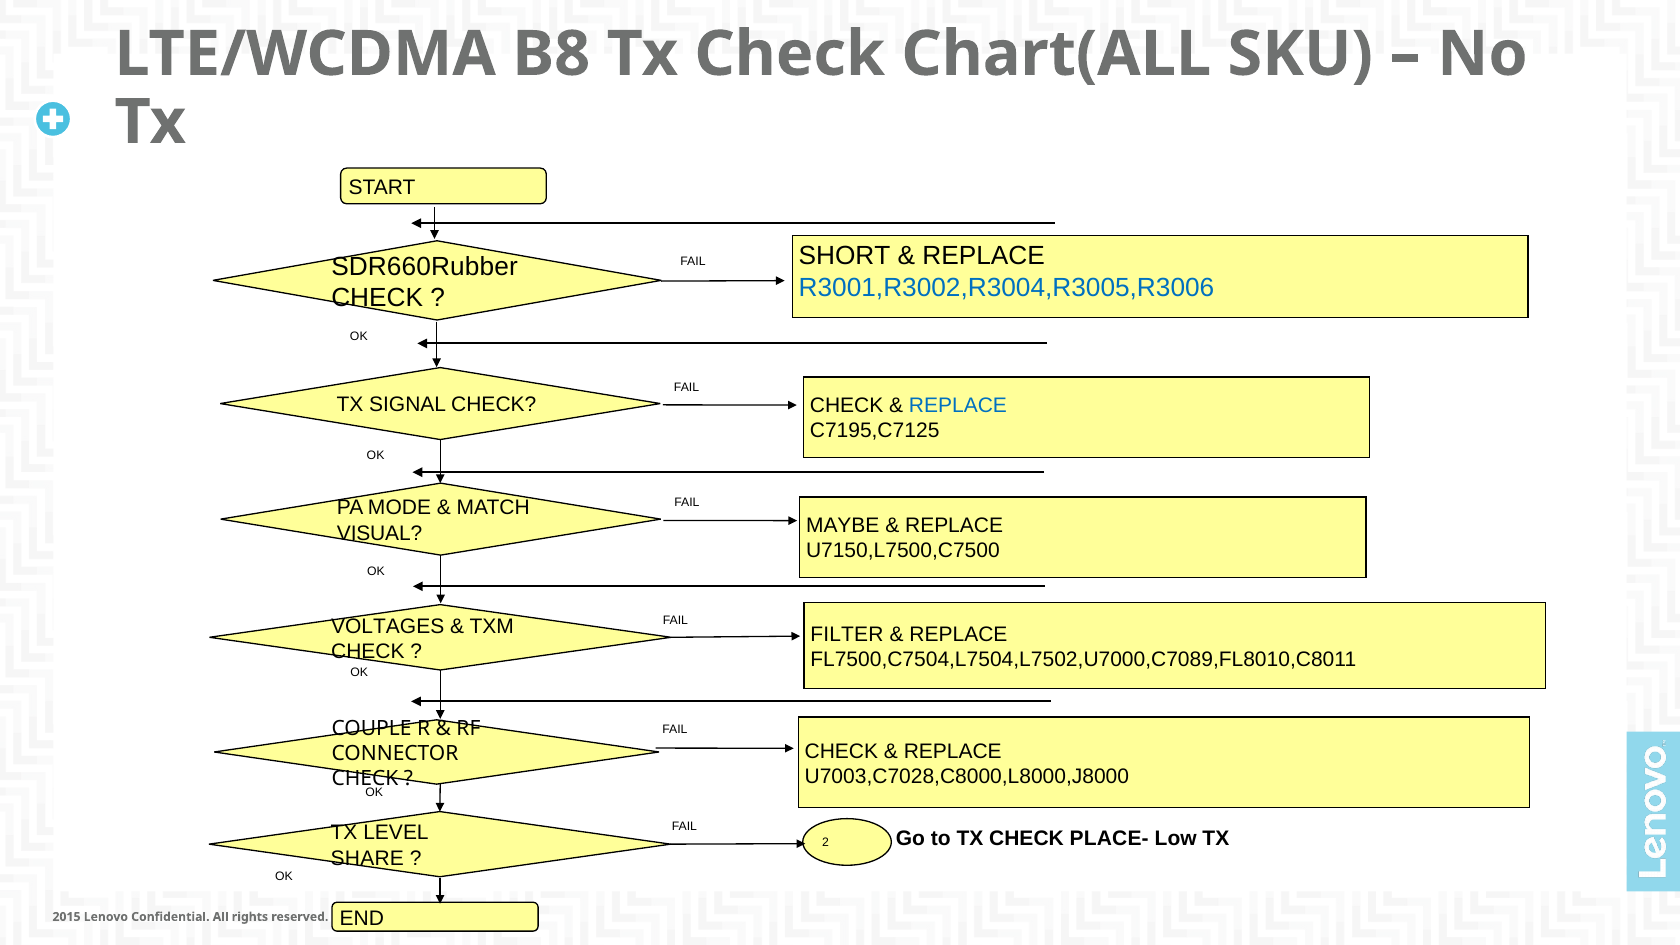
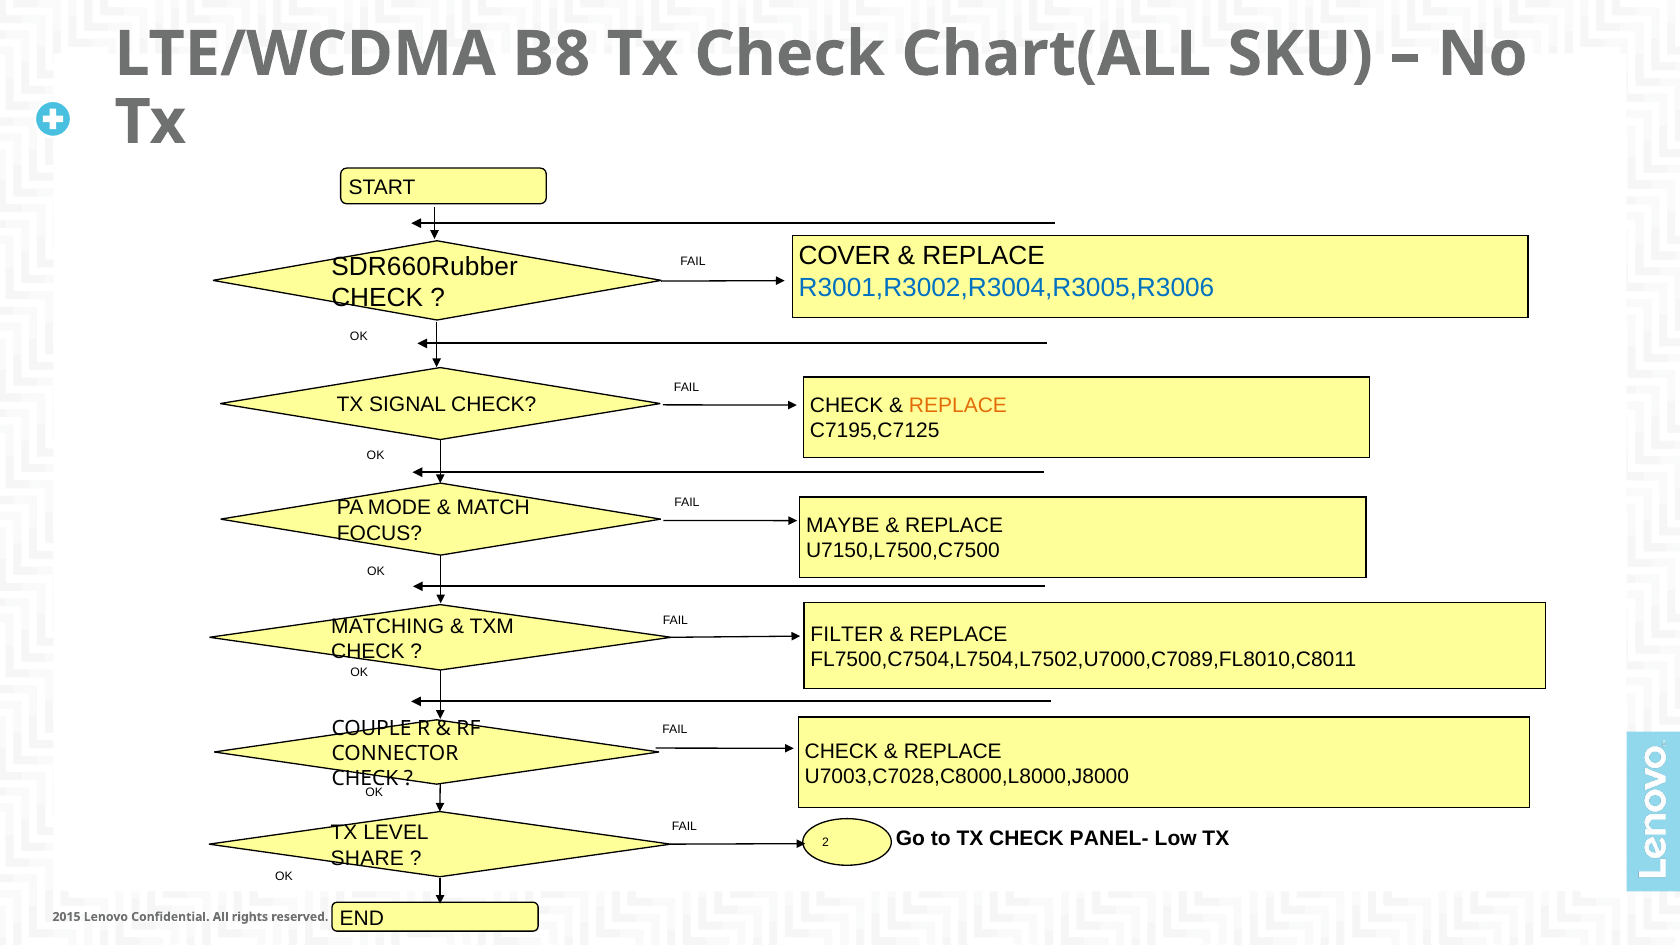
SHORT: SHORT -> COVER
REPLACE at (958, 405) colour: blue -> orange
VISUAL: VISUAL -> FOCUS
VOLTAGES: VOLTAGES -> MATCHING
PLACE-: PLACE- -> PANEL-
